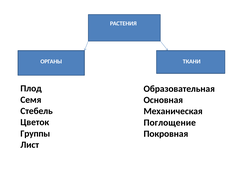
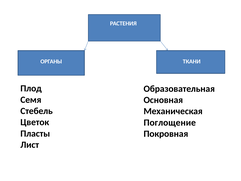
Группы: Группы -> Пласты
